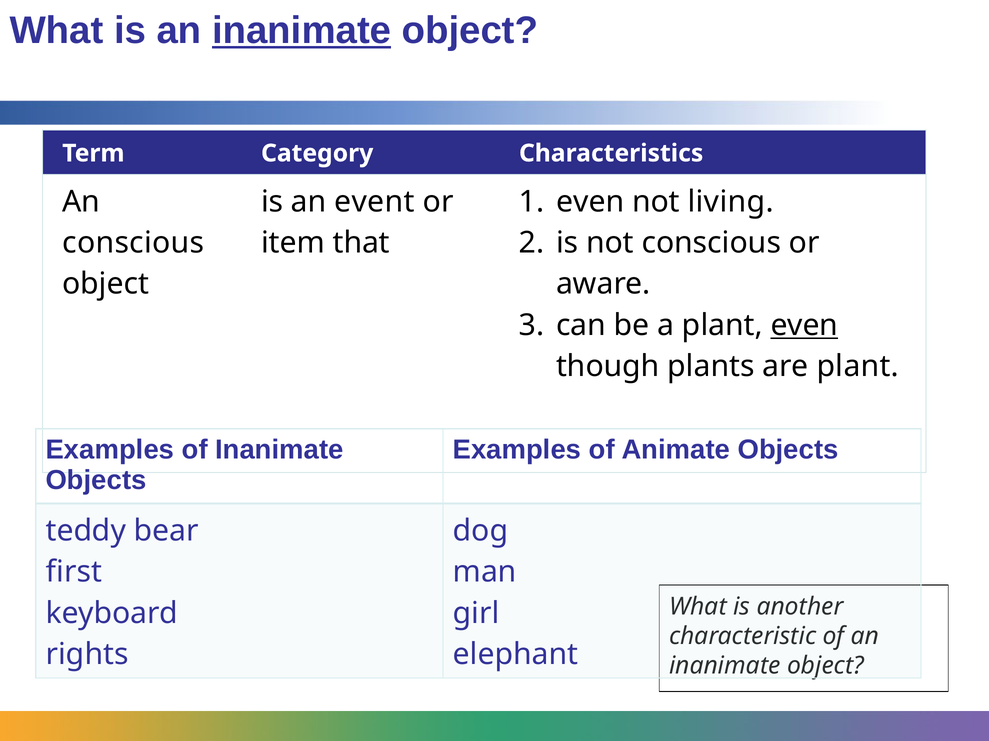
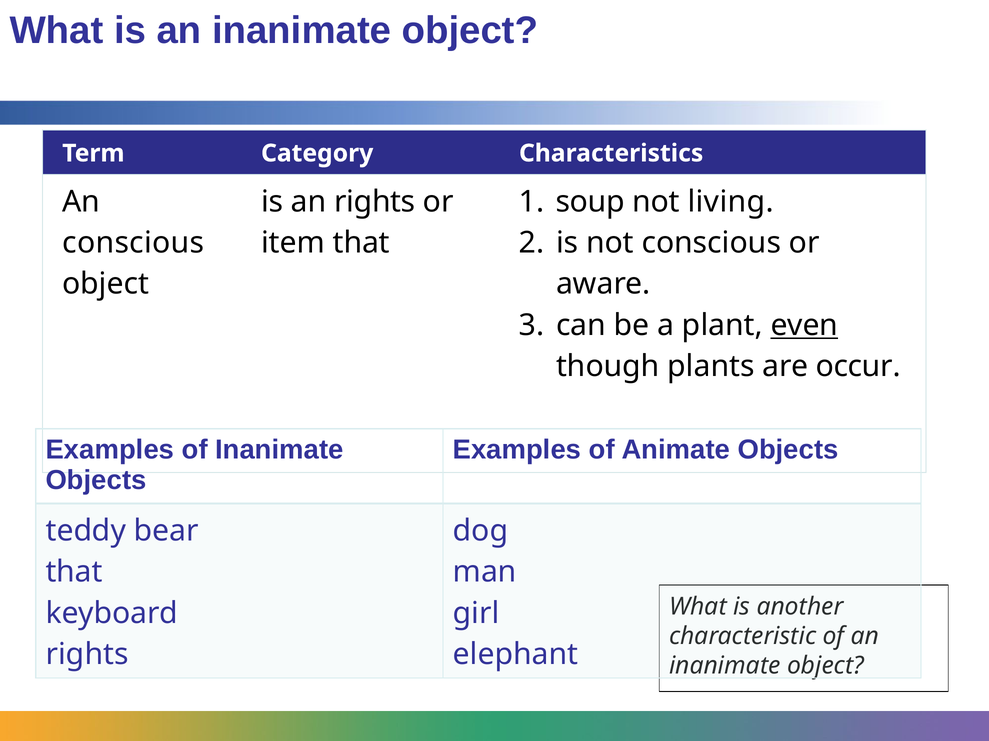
inanimate at (302, 31) underline: present -> none
an event: event -> rights
even at (590, 202): even -> soup
are plant: plant -> occur
first at (74, 572): first -> that
